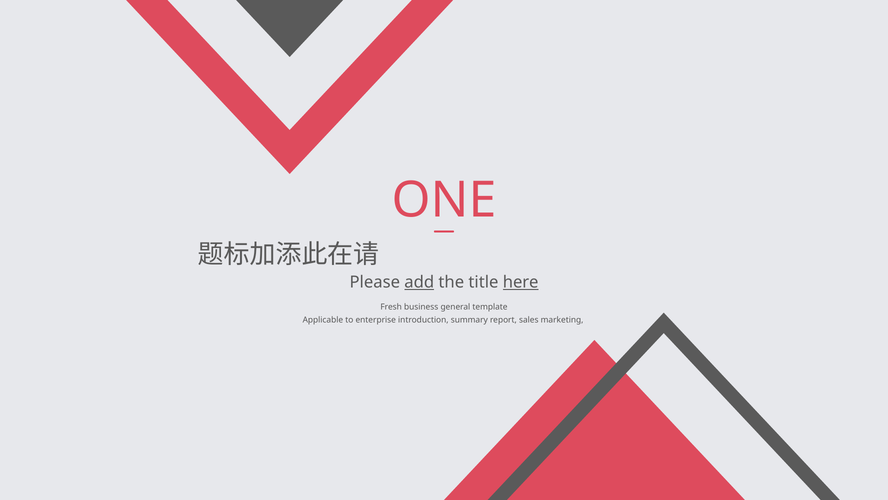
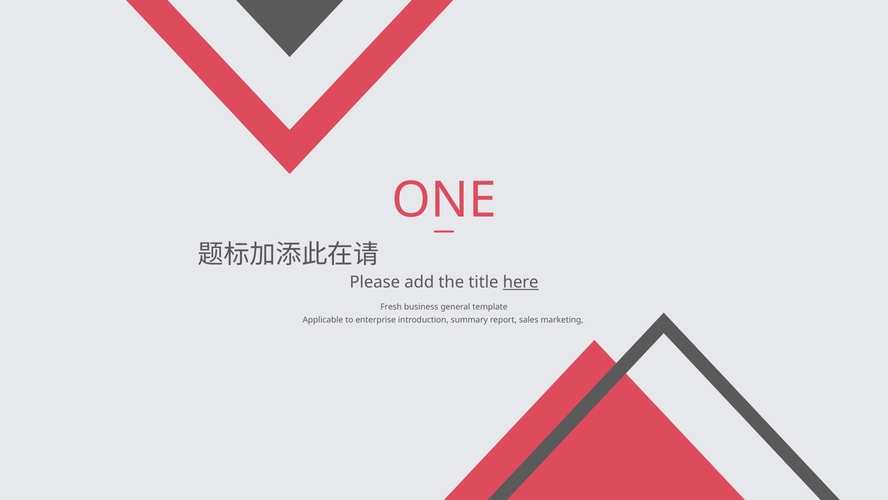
add underline: present -> none
